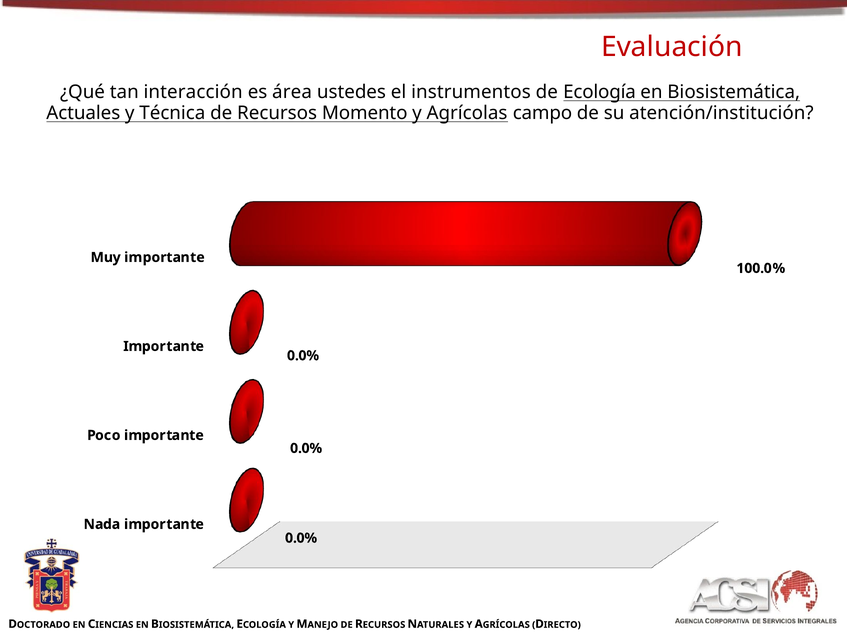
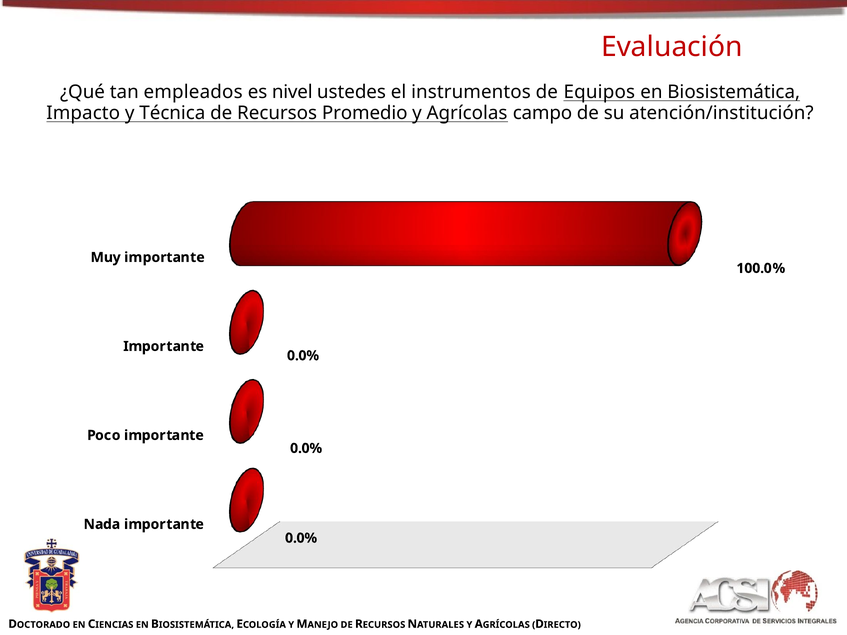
interacción: interacción -> empleados
área: área -> nivel
de Ecología: Ecología -> Equipos
Actuales: Actuales -> Impacto
Momento: Momento -> Promedio
